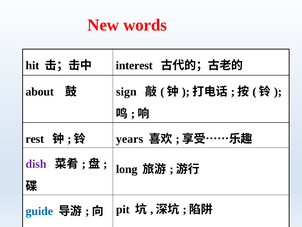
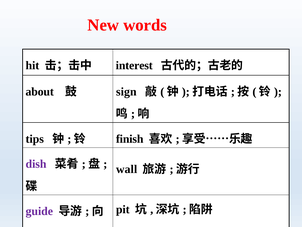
rest: rest -> tips
years: years -> finish
long: long -> wall
guide colour: blue -> purple
